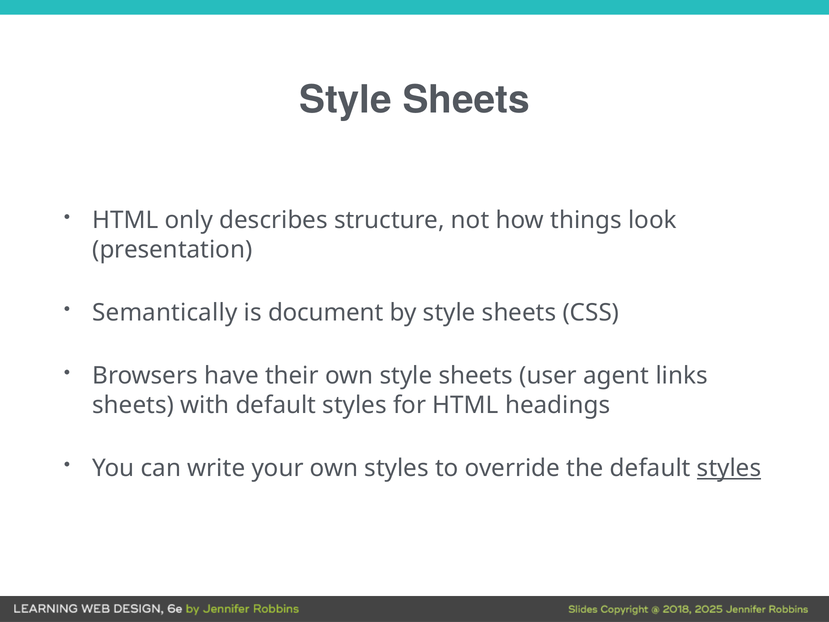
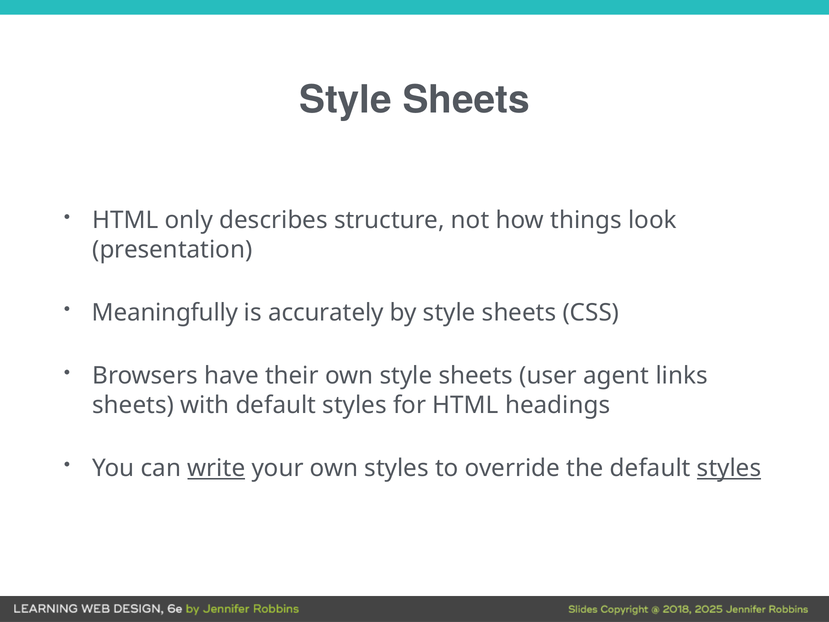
Semantically: Semantically -> Meaningfully
document: document -> accurately
write underline: none -> present
